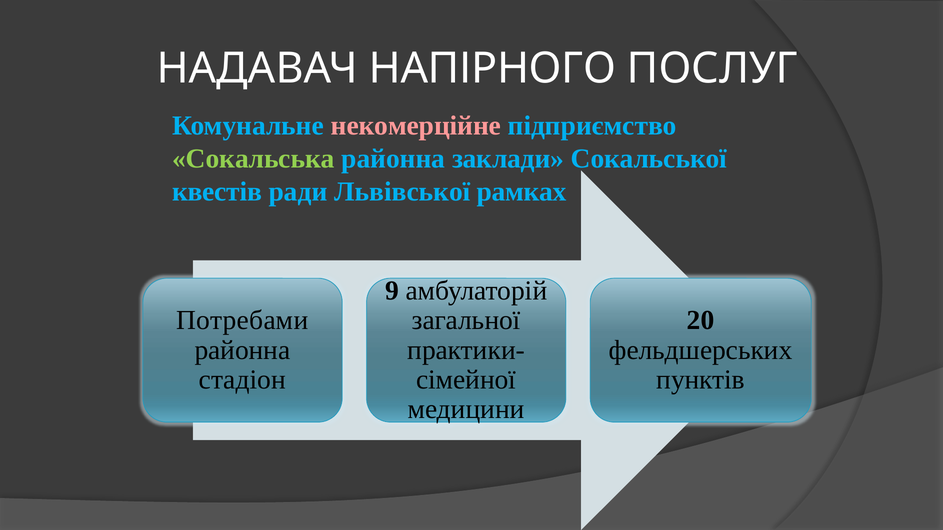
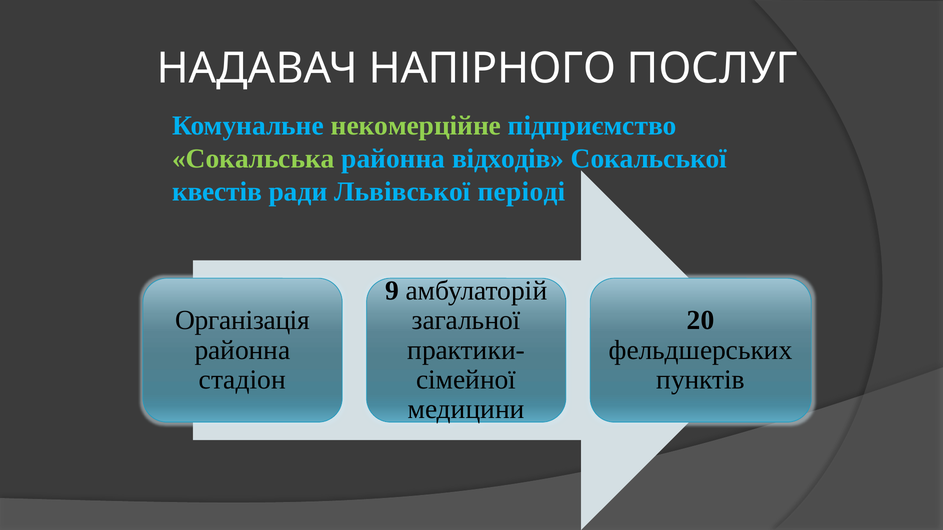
некомерційне colour: pink -> light green
заклади: заклади -> відходів
рамках: рамках -> періоді
Потребами: Потребами -> Організація
